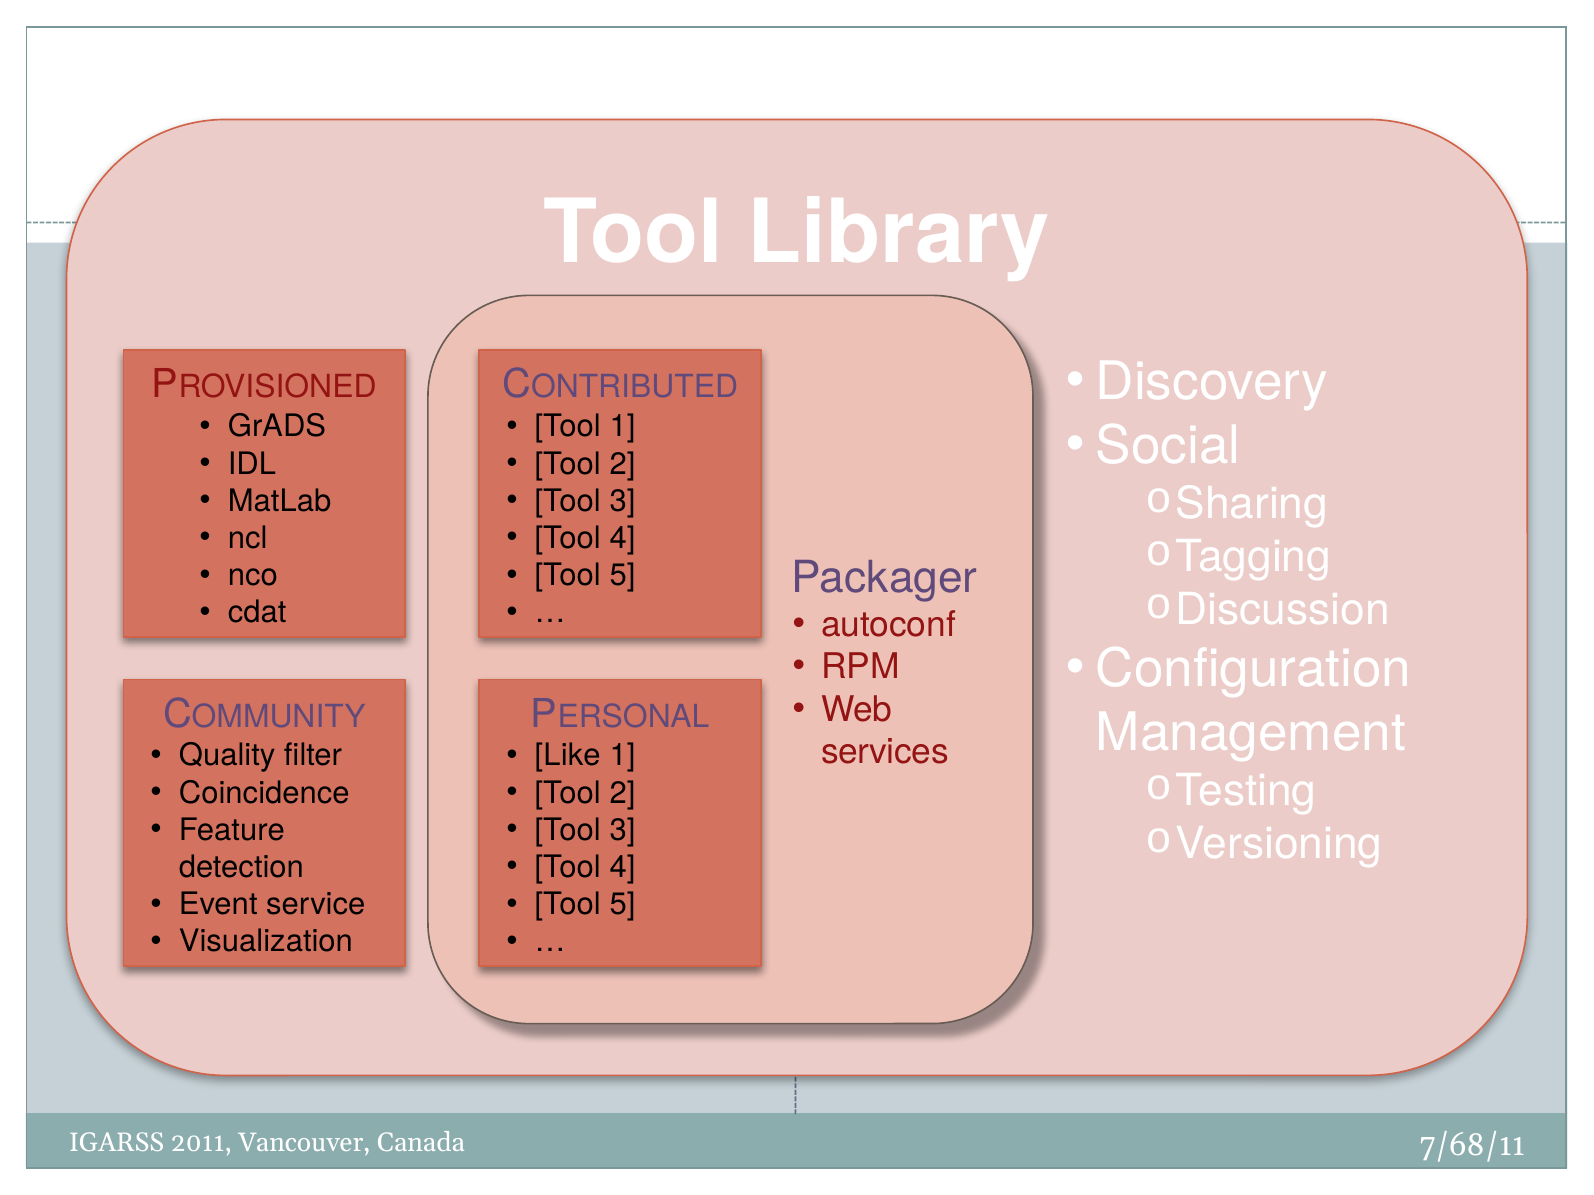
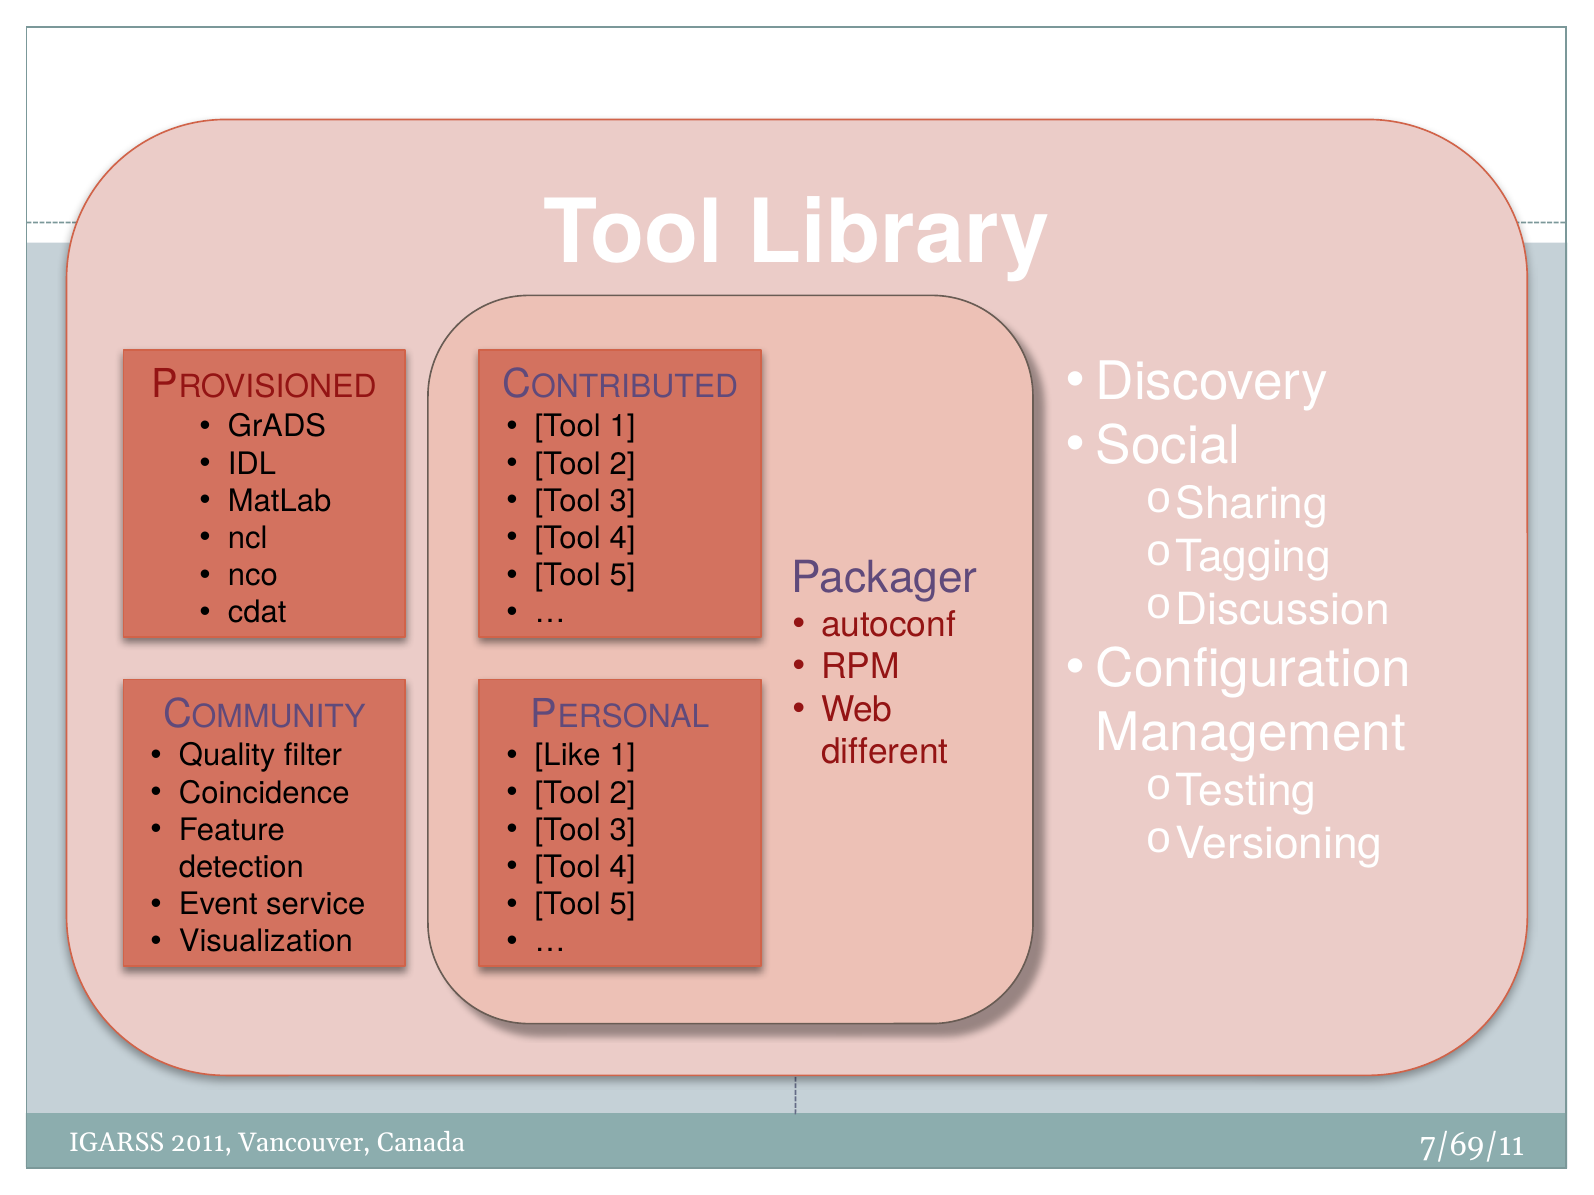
services: services -> different
7/68/11: 7/68/11 -> 7/69/11
